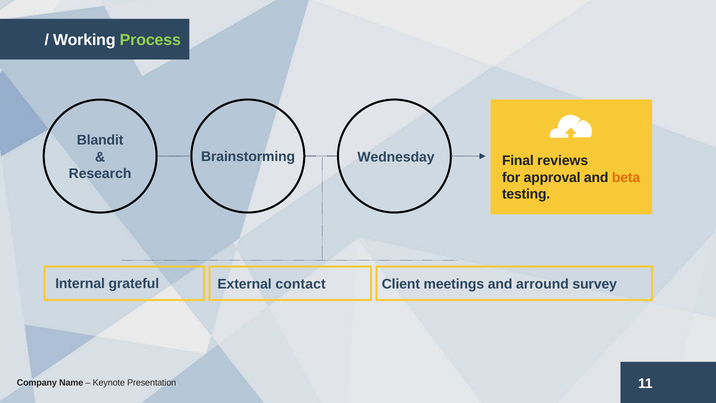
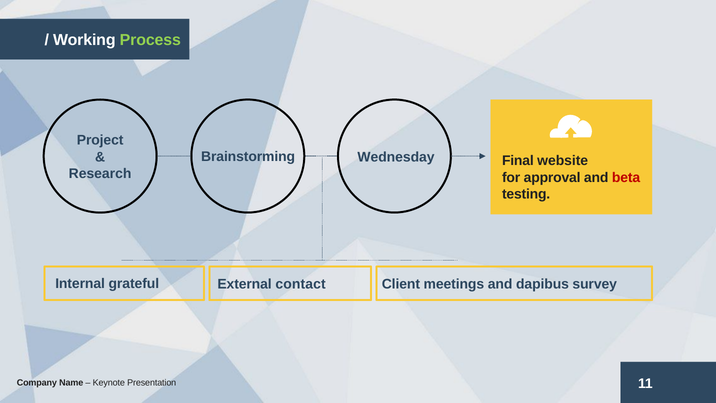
Blandit: Blandit -> Project
reviews: reviews -> website
beta colour: orange -> red
arround: arround -> dapibus
